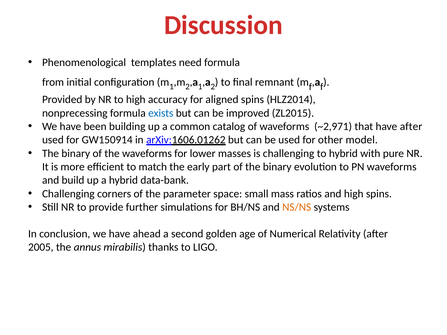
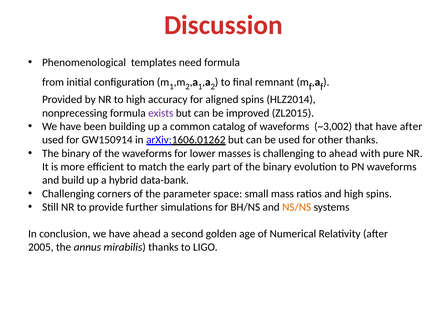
exists colour: blue -> purple
~2,971: ~2,971 -> ~3,002
other model: model -> thanks
to hybrid: hybrid -> ahead
